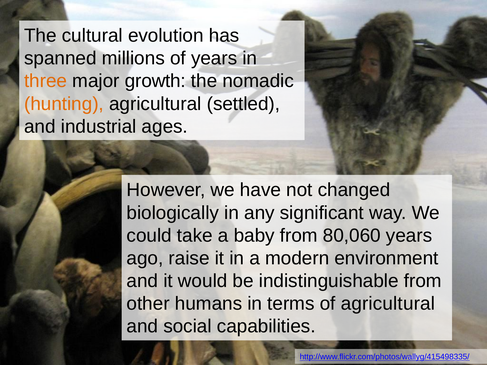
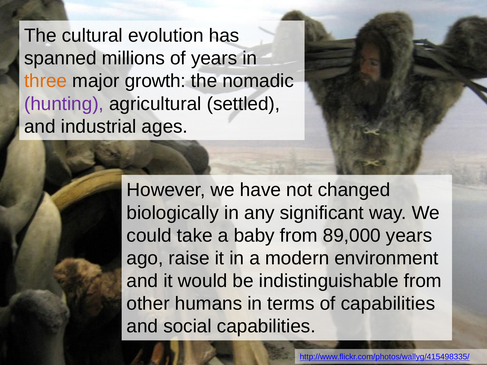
hunting colour: orange -> purple
80,060: 80,060 -> 89,000
of agricultural: agricultural -> capabilities
